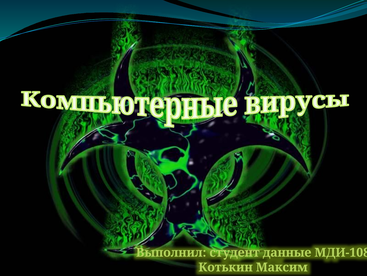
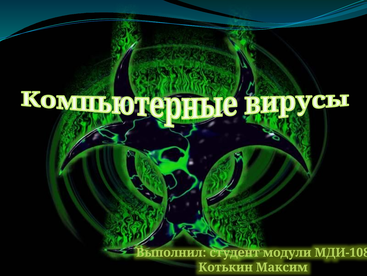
данные: данные -> модули
